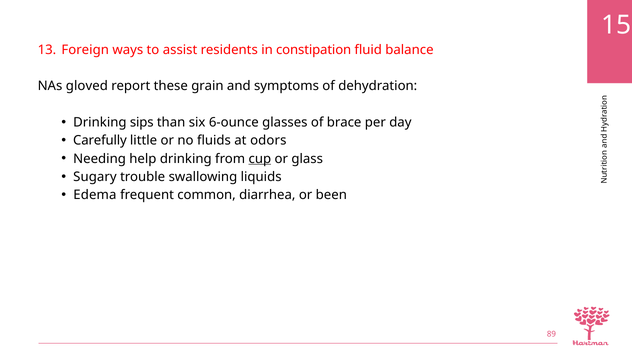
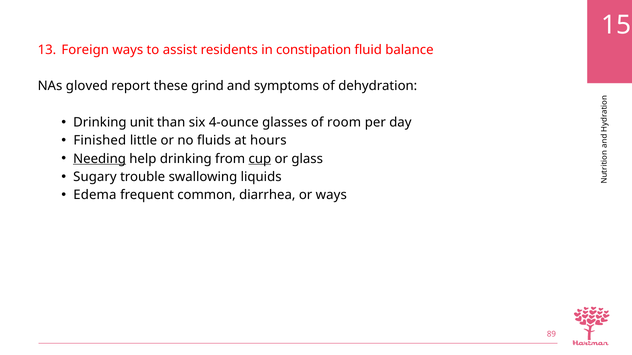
grain: grain -> grind
sips: sips -> unit
6-ounce: 6-ounce -> 4-ounce
brace: brace -> room
Carefully: Carefully -> Finished
odors: odors -> hours
Needing underline: none -> present
or been: been -> ways
